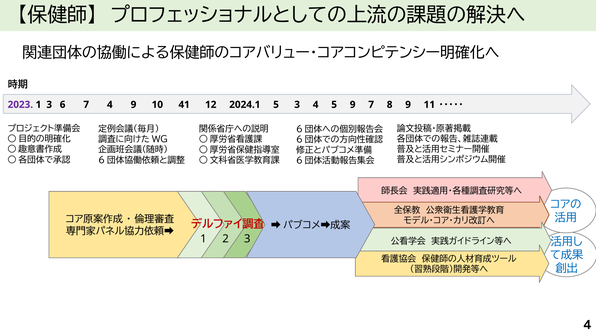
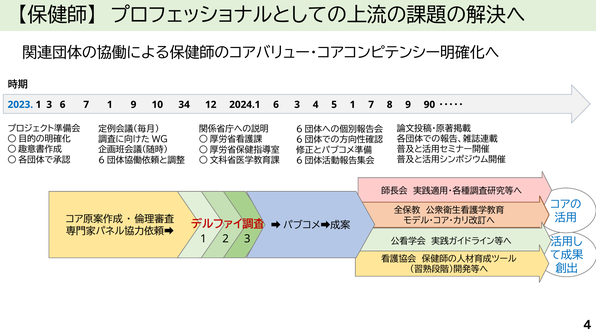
2023 colour: purple -> blue
7 4: 4 -> 1
41: 41 -> 34
2024.1 5: 5 -> 6
5 9: 9 -> 1
11: 11 -> 90
